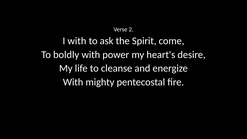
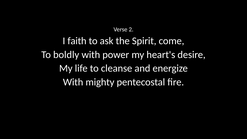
I with: with -> faith
